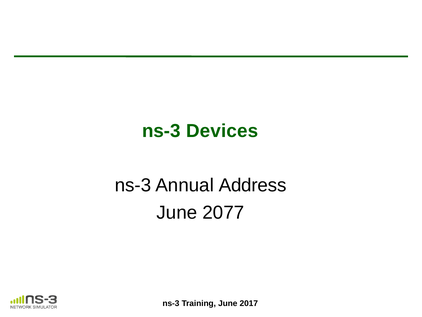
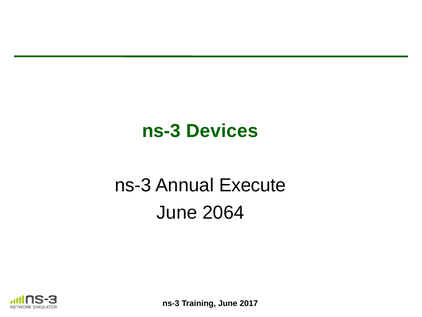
Address: Address -> Execute
2077: 2077 -> 2064
